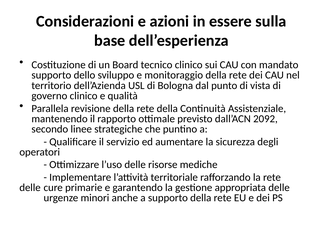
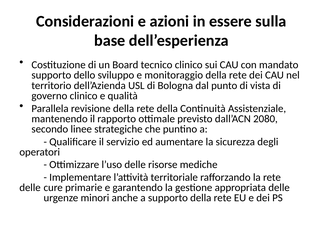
2092: 2092 -> 2080
